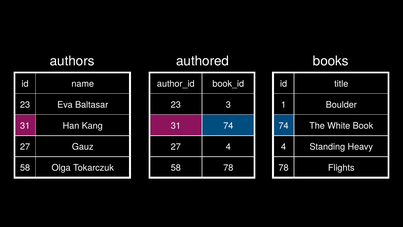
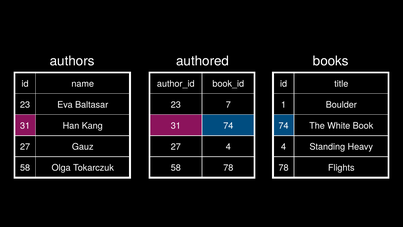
3: 3 -> 7
